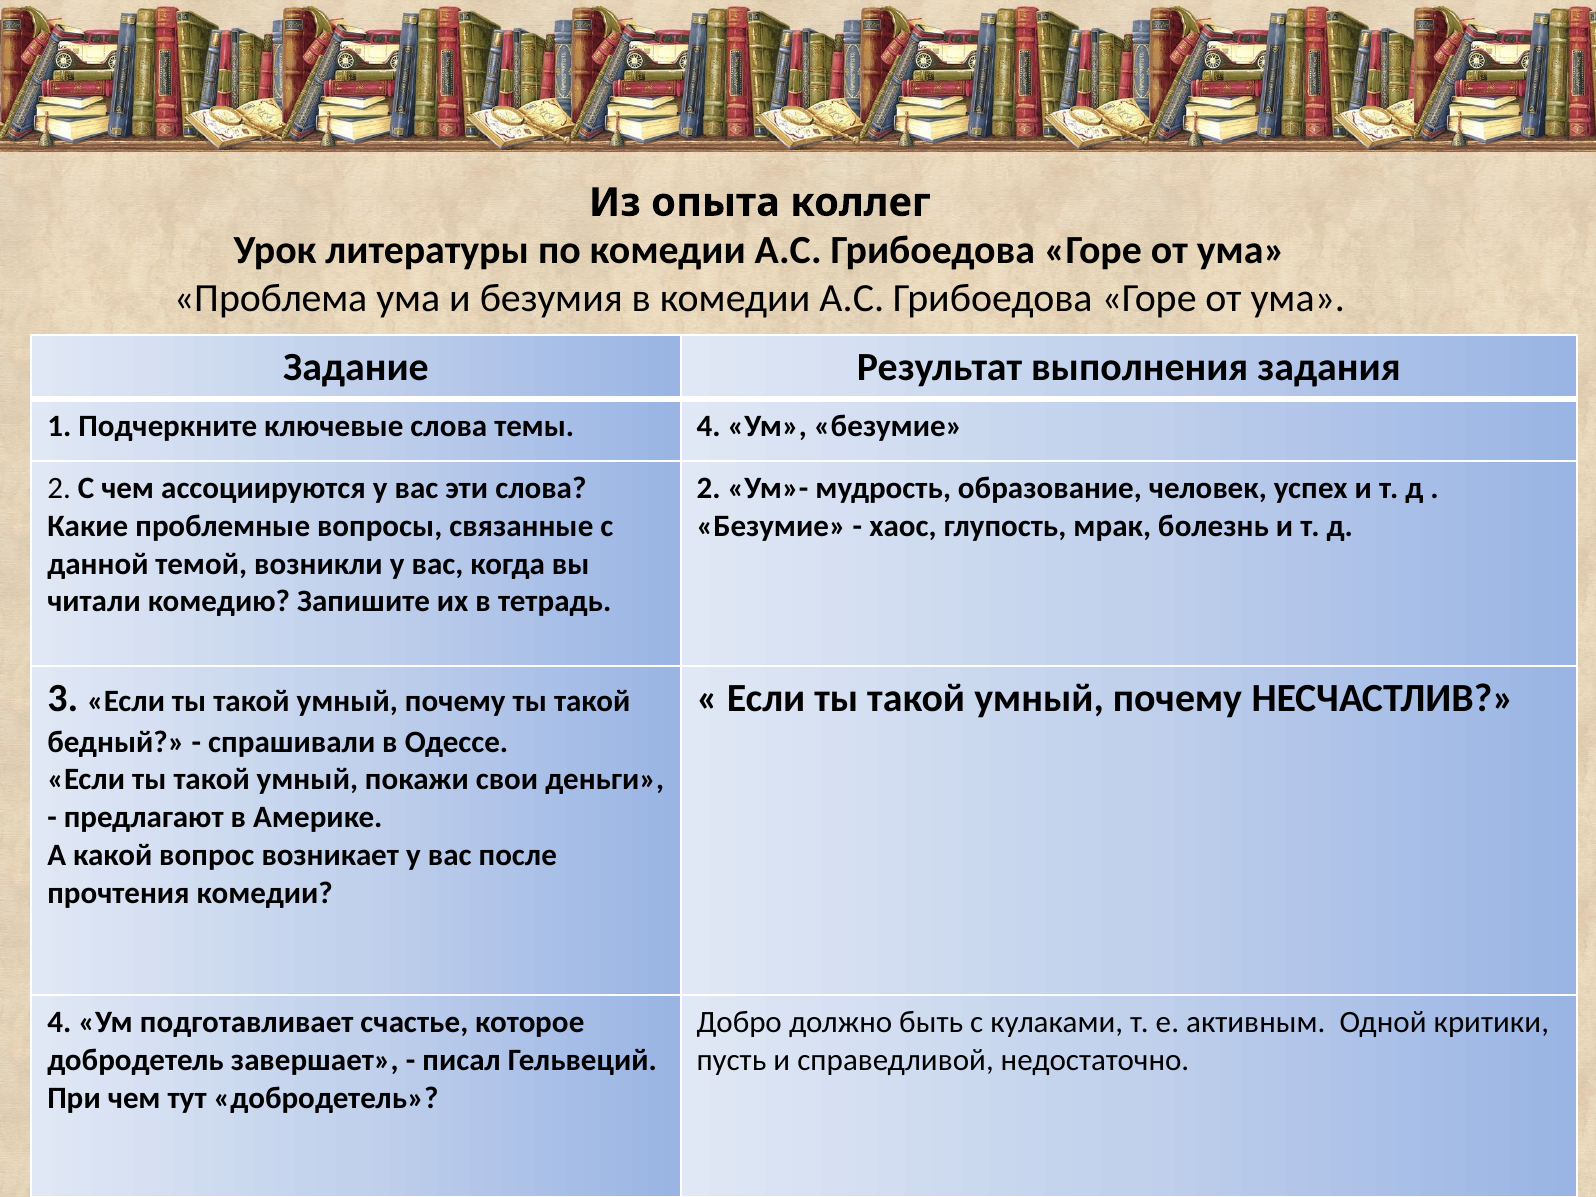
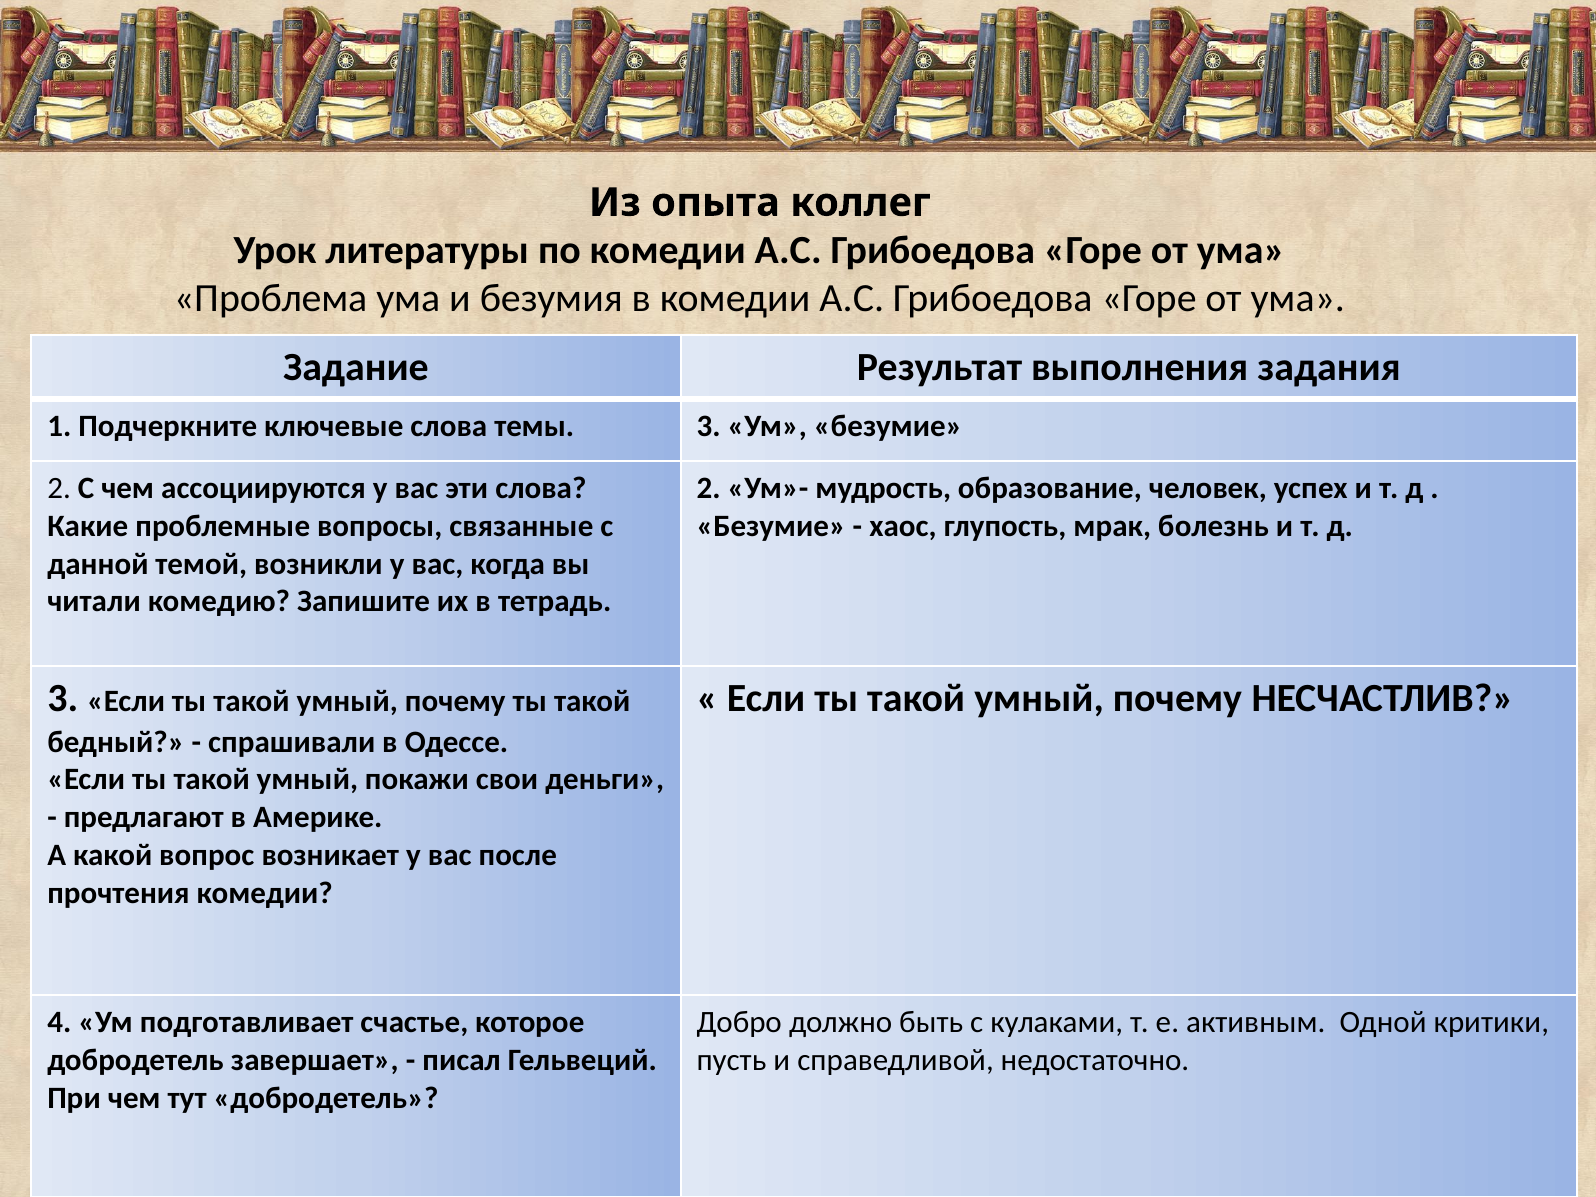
темы 4: 4 -> 3
